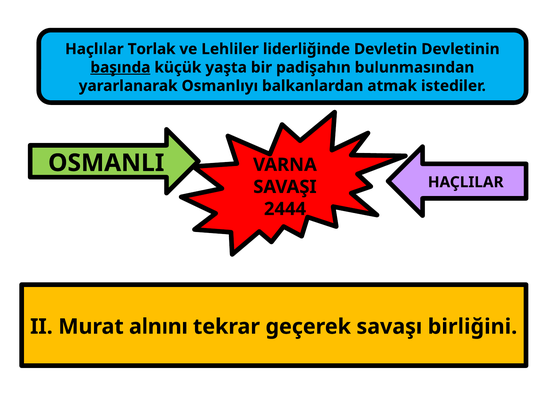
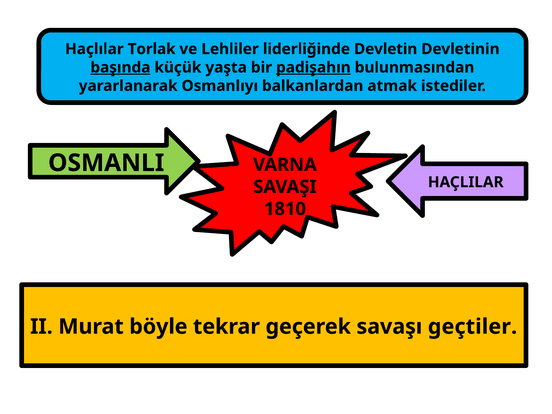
padişahın underline: none -> present
2444: 2444 -> 1810
alnını: alnını -> böyle
birliğini: birliğini -> geçtiler
